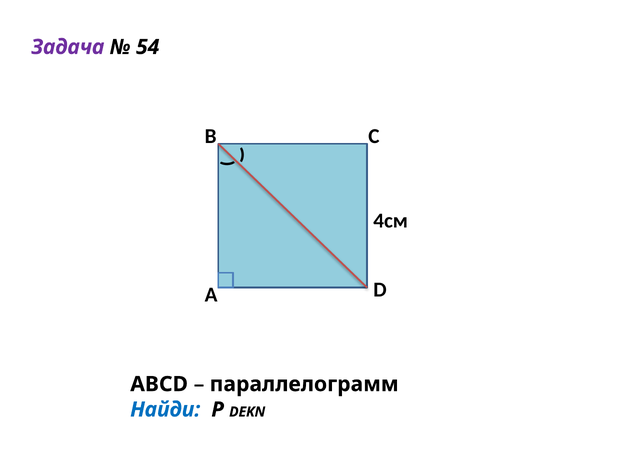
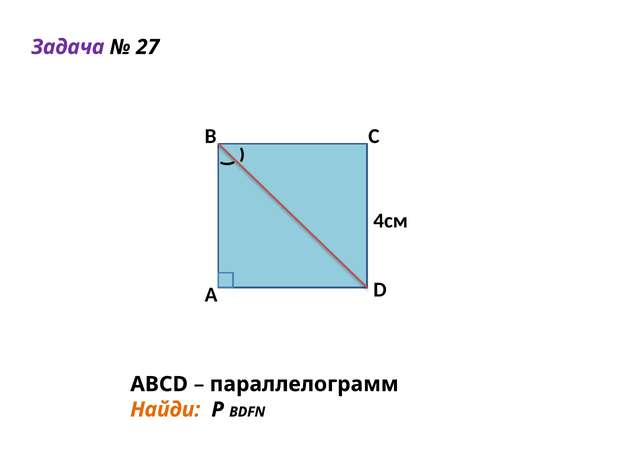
54: 54 -> 27
Найди colour: blue -> orange
DEKN: DEKN -> BDFN
